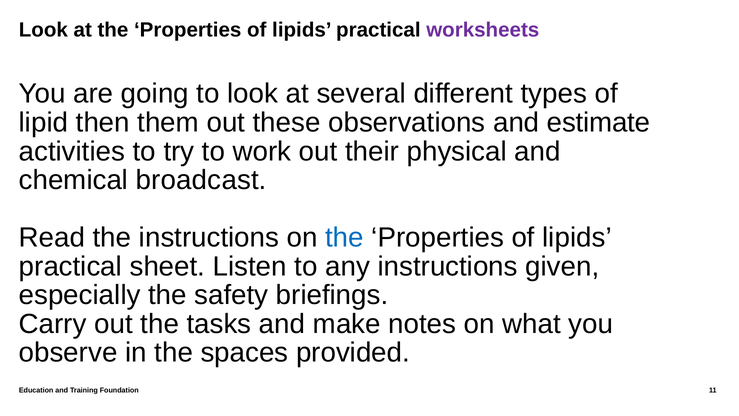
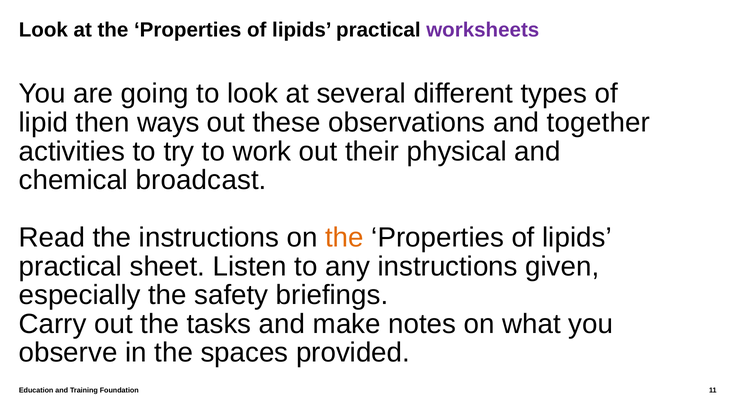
them: them -> ways
estimate: estimate -> together
the at (345, 237) colour: blue -> orange
